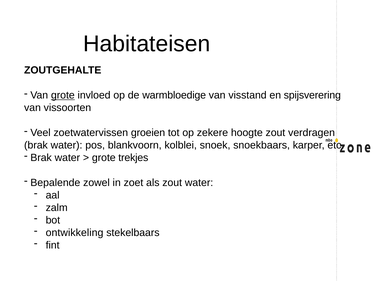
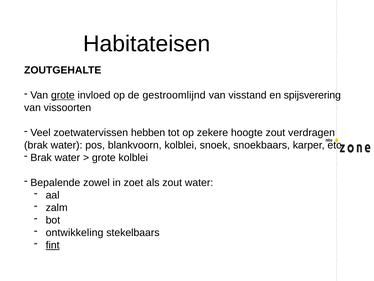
warmbloedige: warmbloedige -> gestroomlijnd
groeien: groeien -> hebben
grote trekjes: trekjes -> kolblei
fint underline: none -> present
